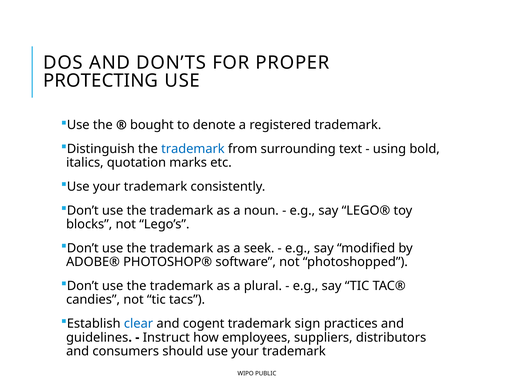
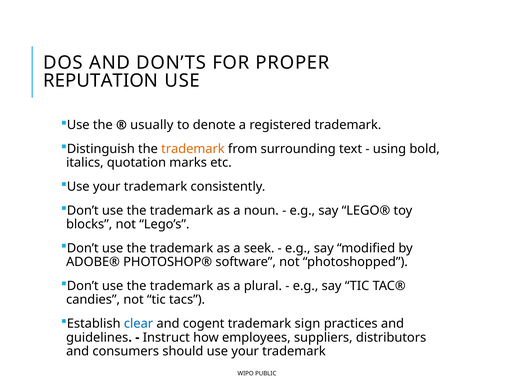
PROTECTING: PROTECTING -> REPUTATION
bought: bought -> usually
trademark at (193, 149) colour: blue -> orange
